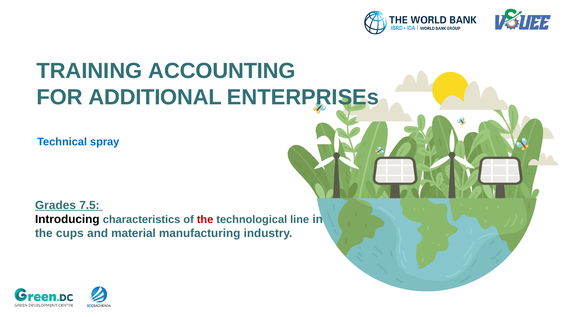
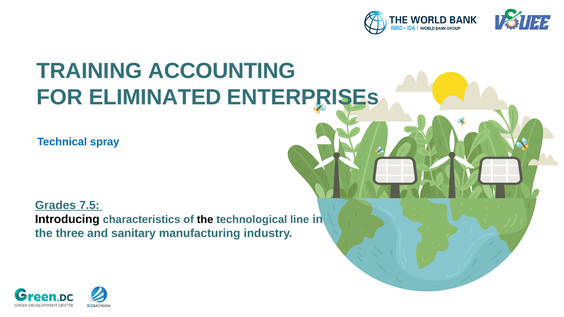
ADDITIONAL: ADDITIONAL -> ELIMINATED
the at (205, 220) colour: red -> black
cups: cups -> three
material: material -> sanitary
